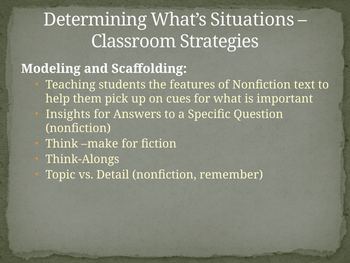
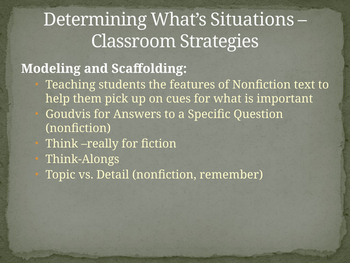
Insights: Insights -> Goudvis
make: make -> really
